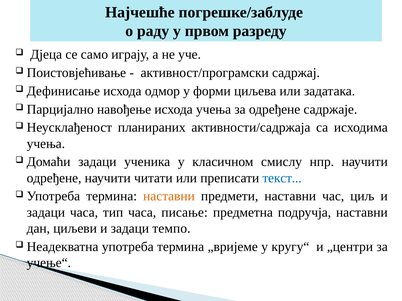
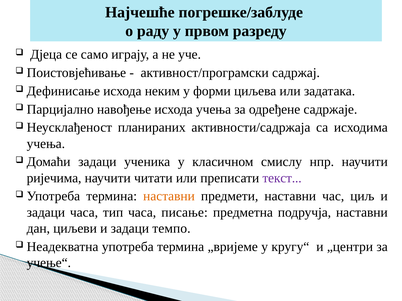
одмор: одмор -> неким
одређене at (54, 178): одређене -> ријечима
текст colour: blue -> purple
